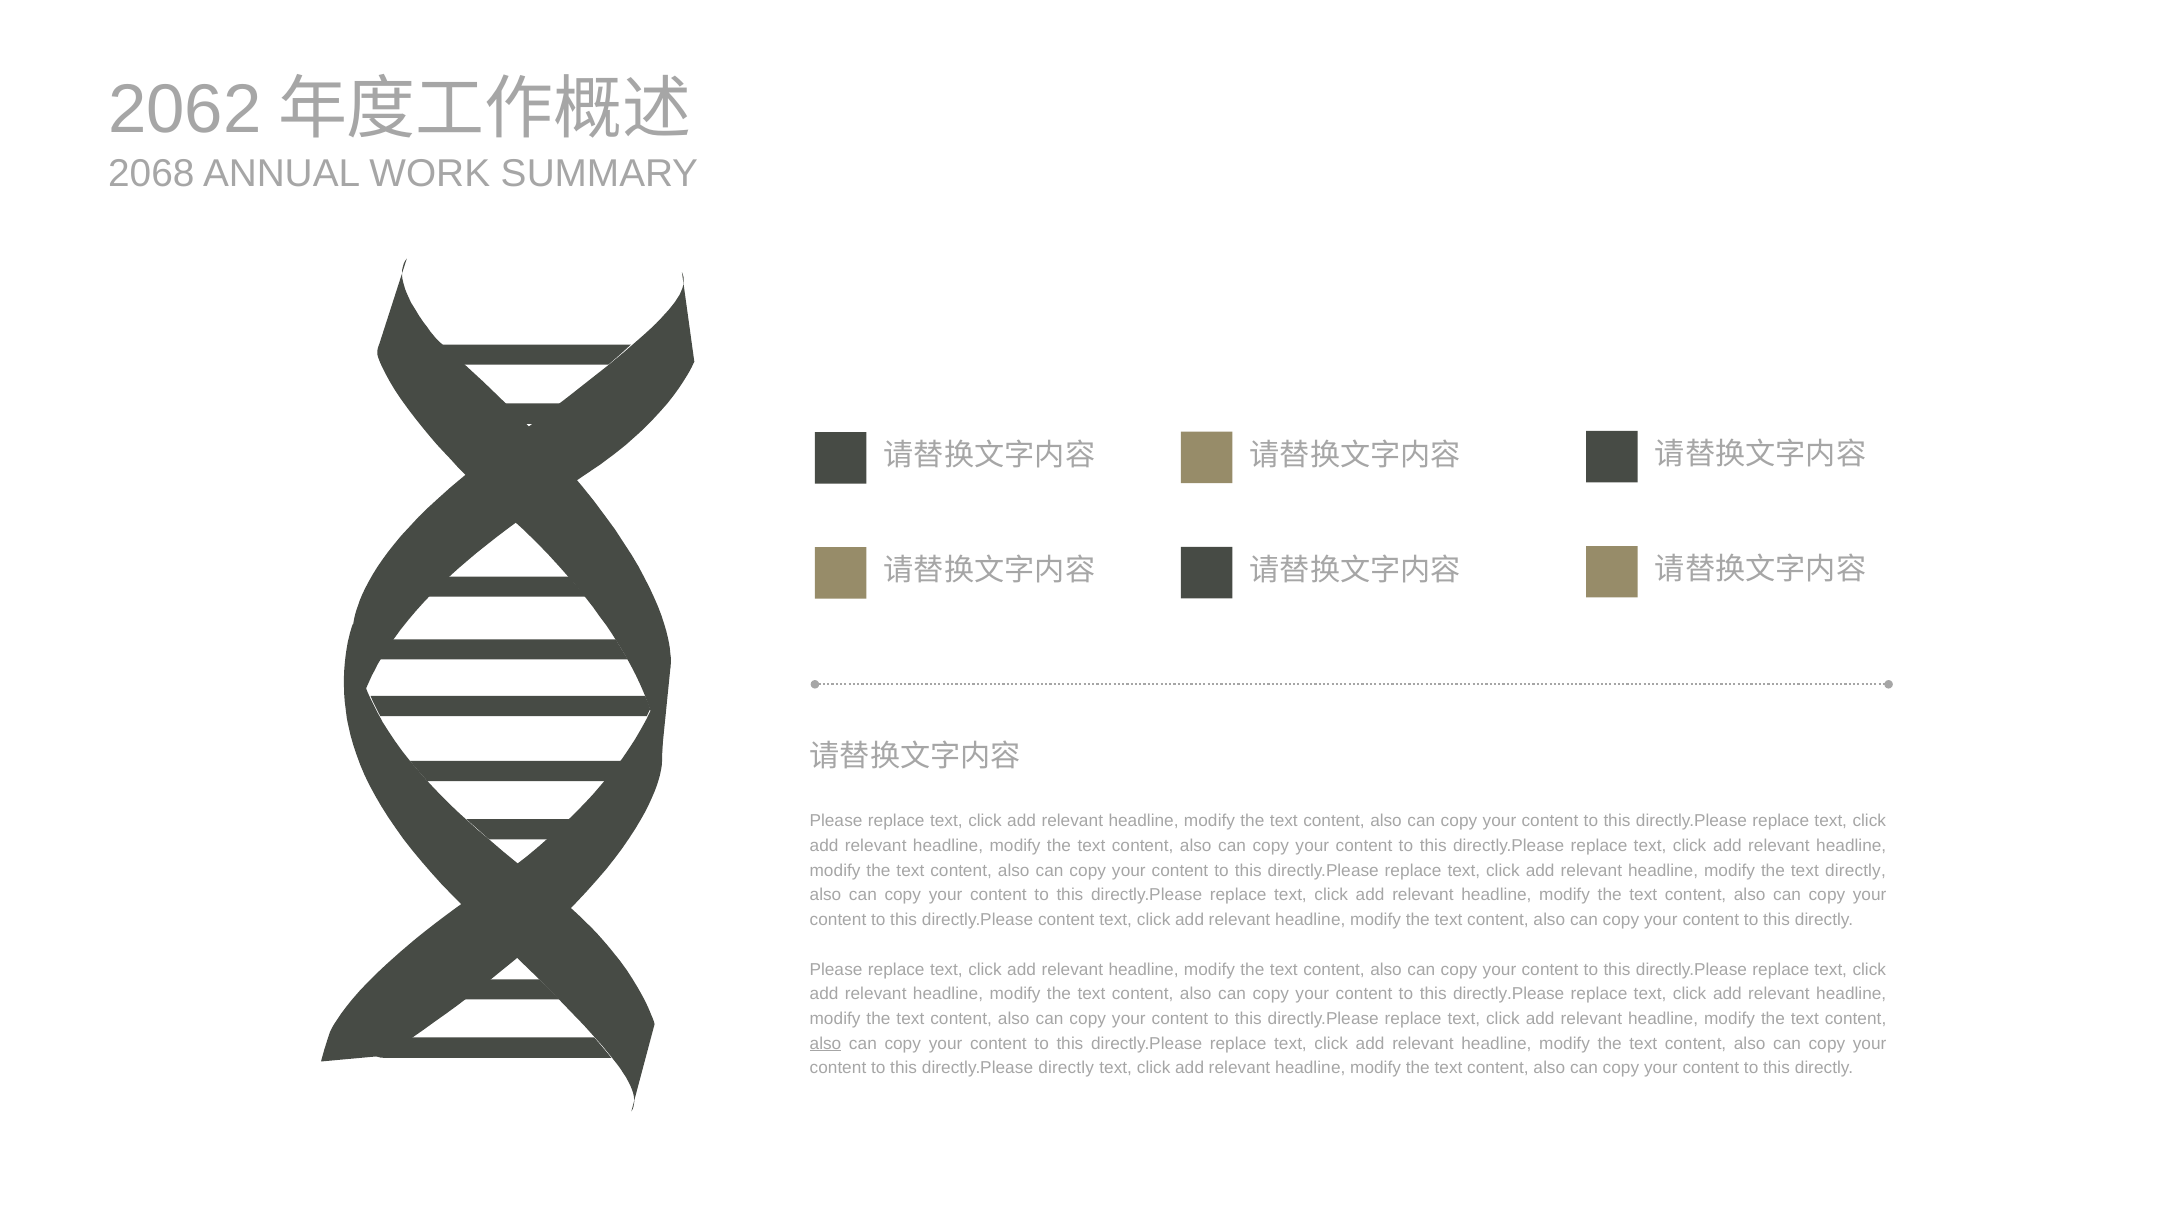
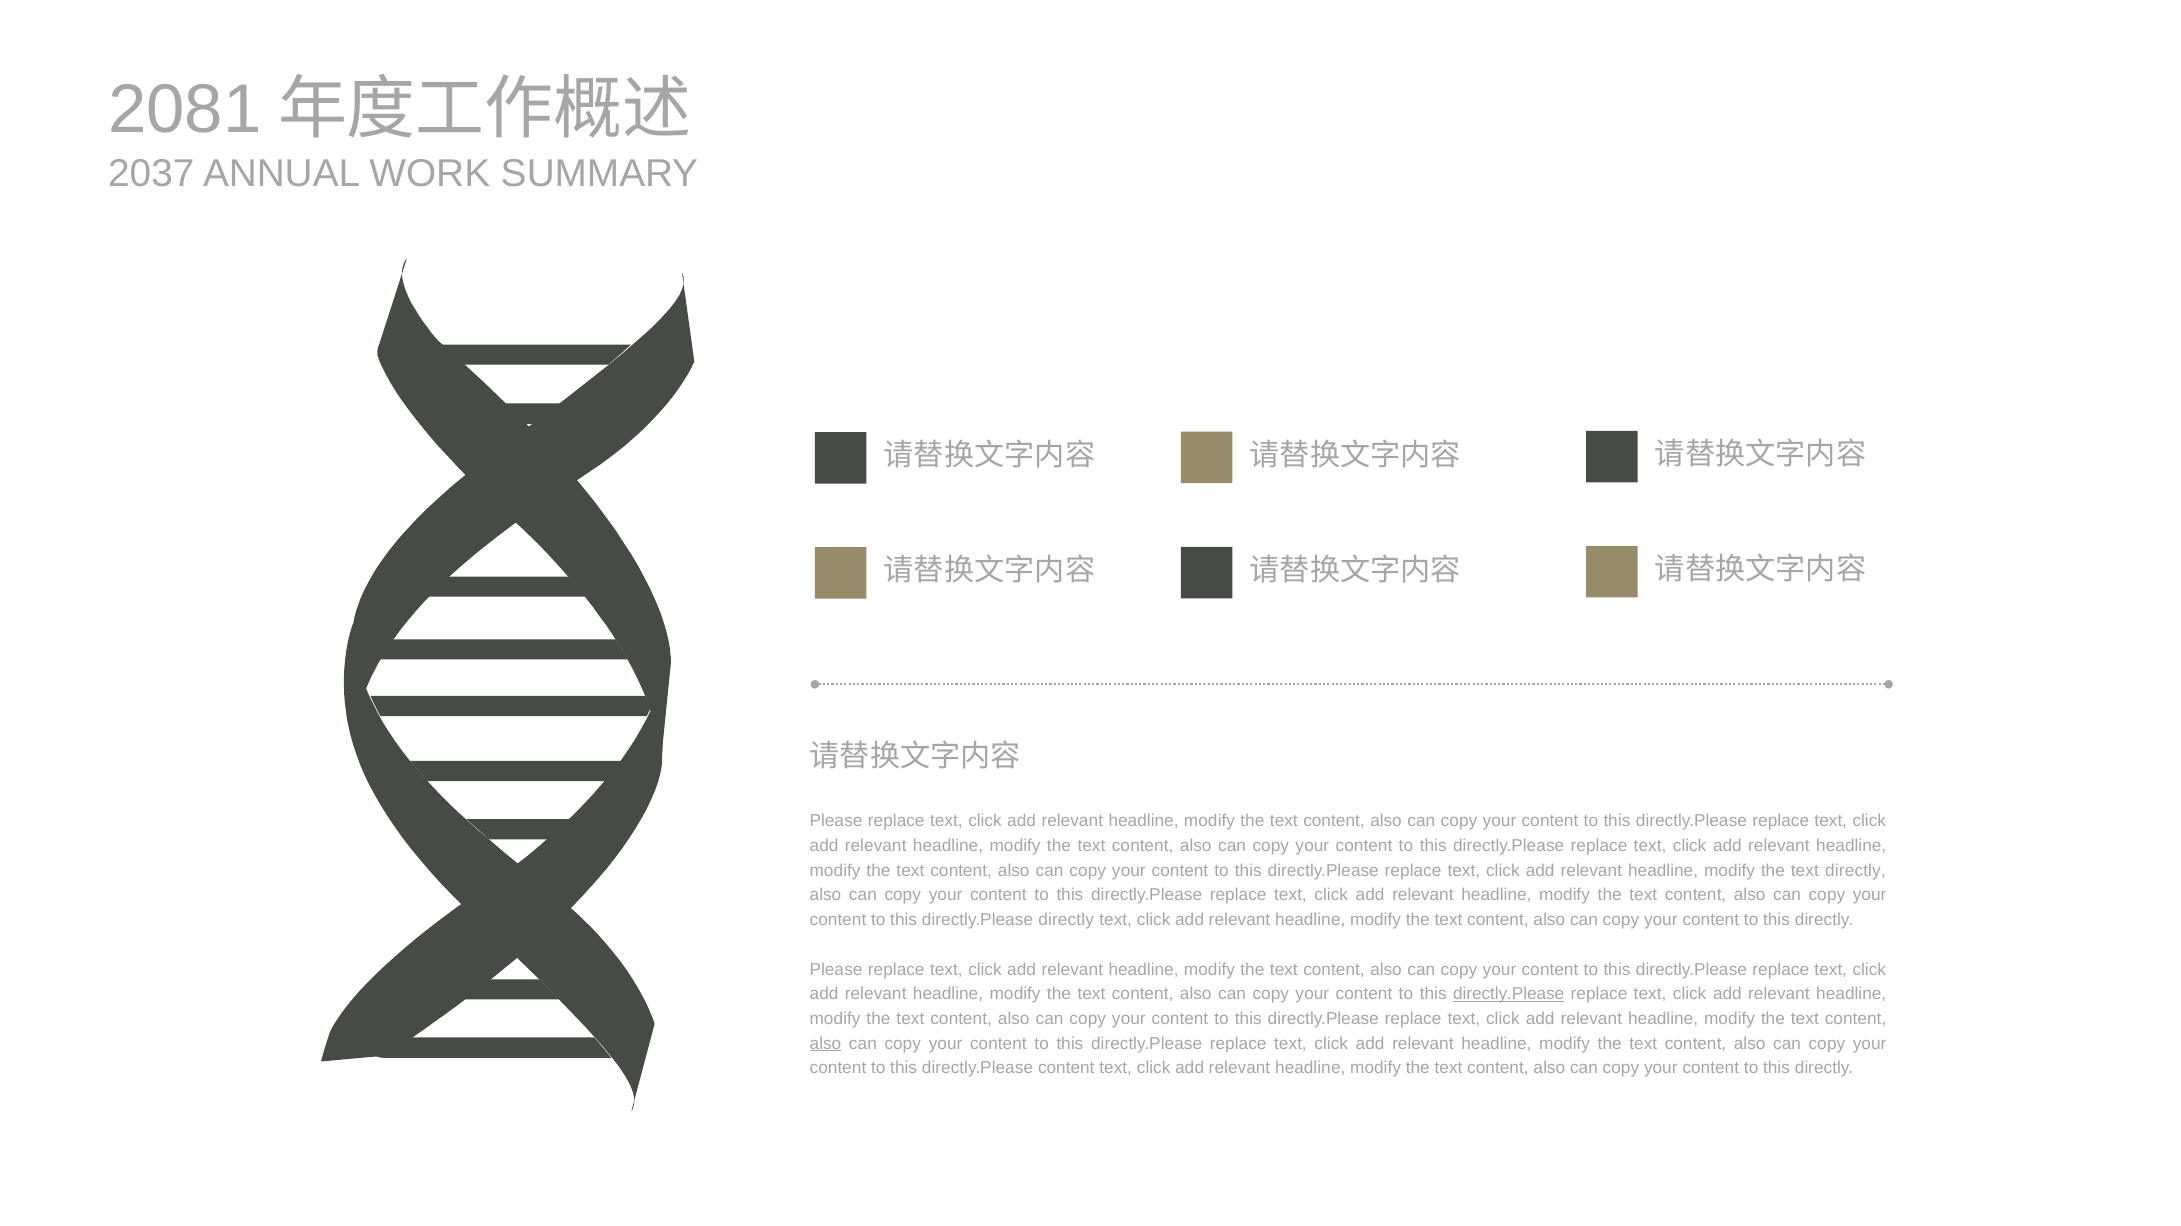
2062: 2062 -> 2081
2068: 2068 -> 2037
directly.Please content: content -> directly
directly.Please at (1509, 995) underline: none -> present
directly.Please directly: directly -> content
